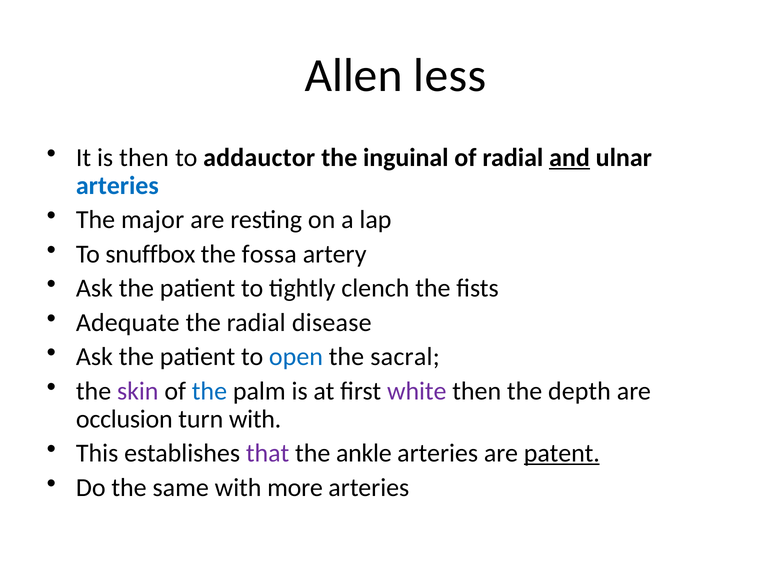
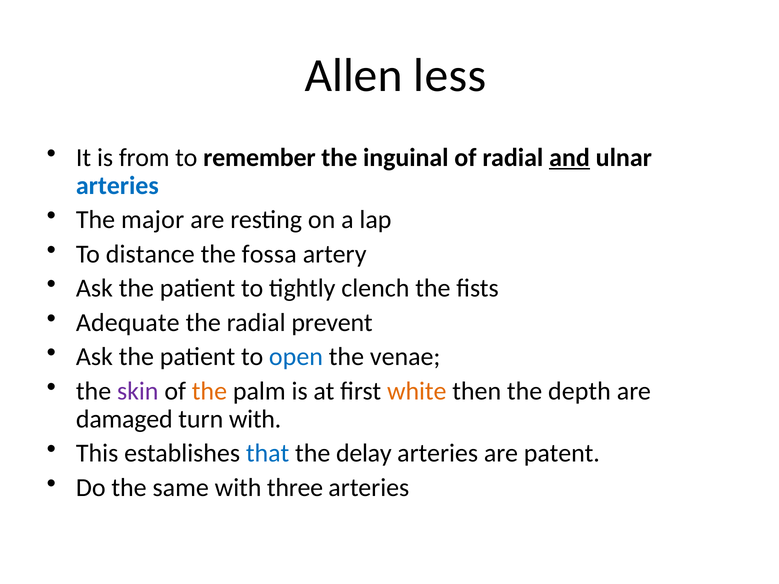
is then: then -> from
addauctor: addauctor -> remember
snuffbox: snuffbox -> distance
disease: disease -> prevent
sacral: sacral -> venae
the at (209, 391) colour: blue -> orange
white colour: purple -> orange
occlusion: occlusion -> damaged
that colour: purple -> blue
ankle: ankle -> delay
patent underline: present -> none
more: more -> three
